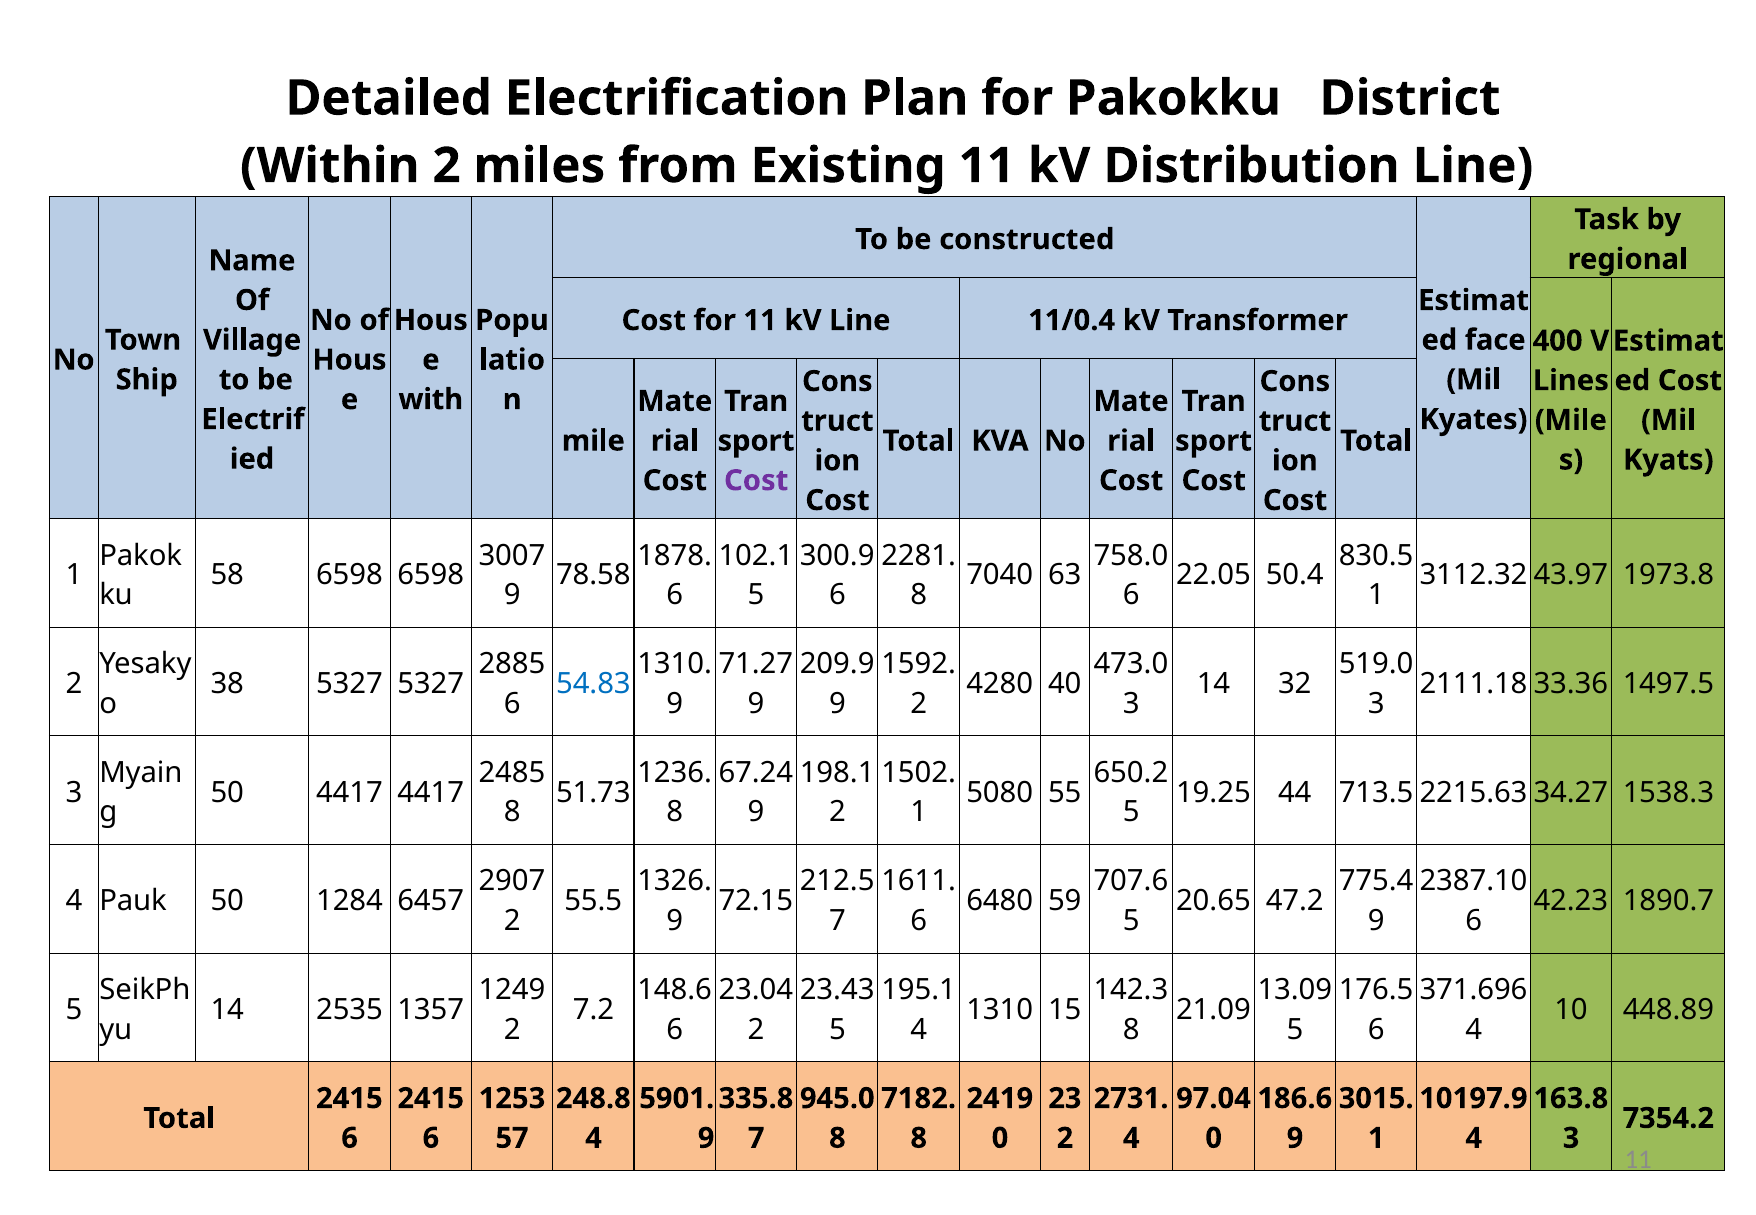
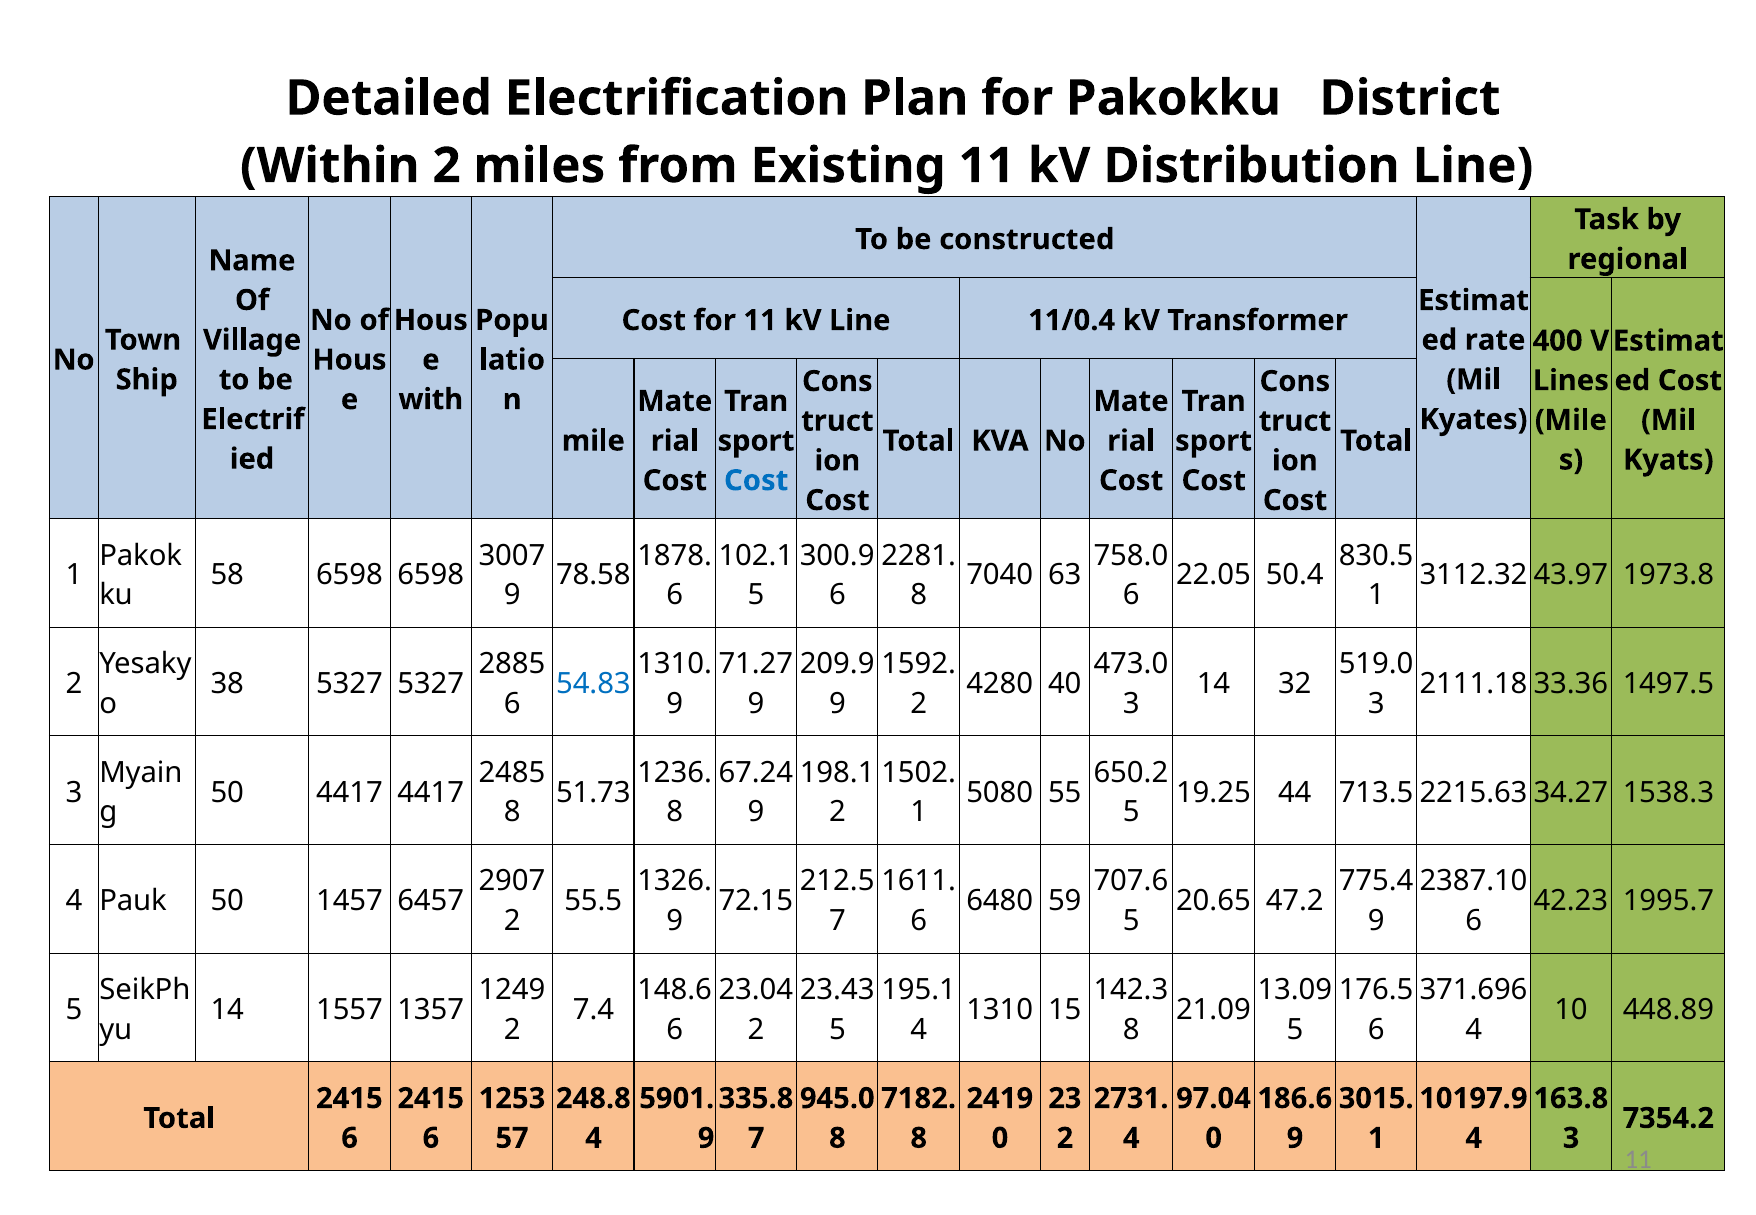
face: face -> rate
Cost at (756, 481) colour: purple -> blue
1284: 1284 -> 1457
1890.7: 1890.7 -> 1995.7
2535: 2535 -> 1557
7.2: 7.2 -> 7.4
